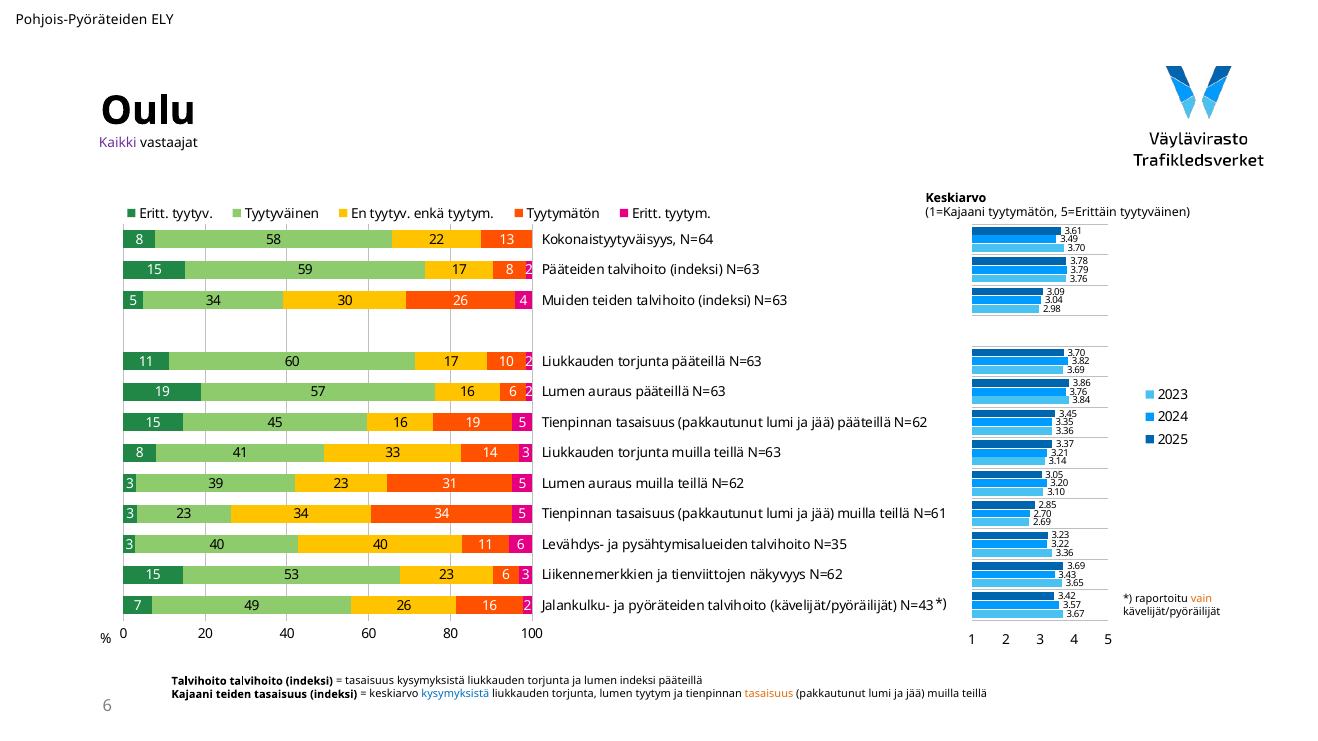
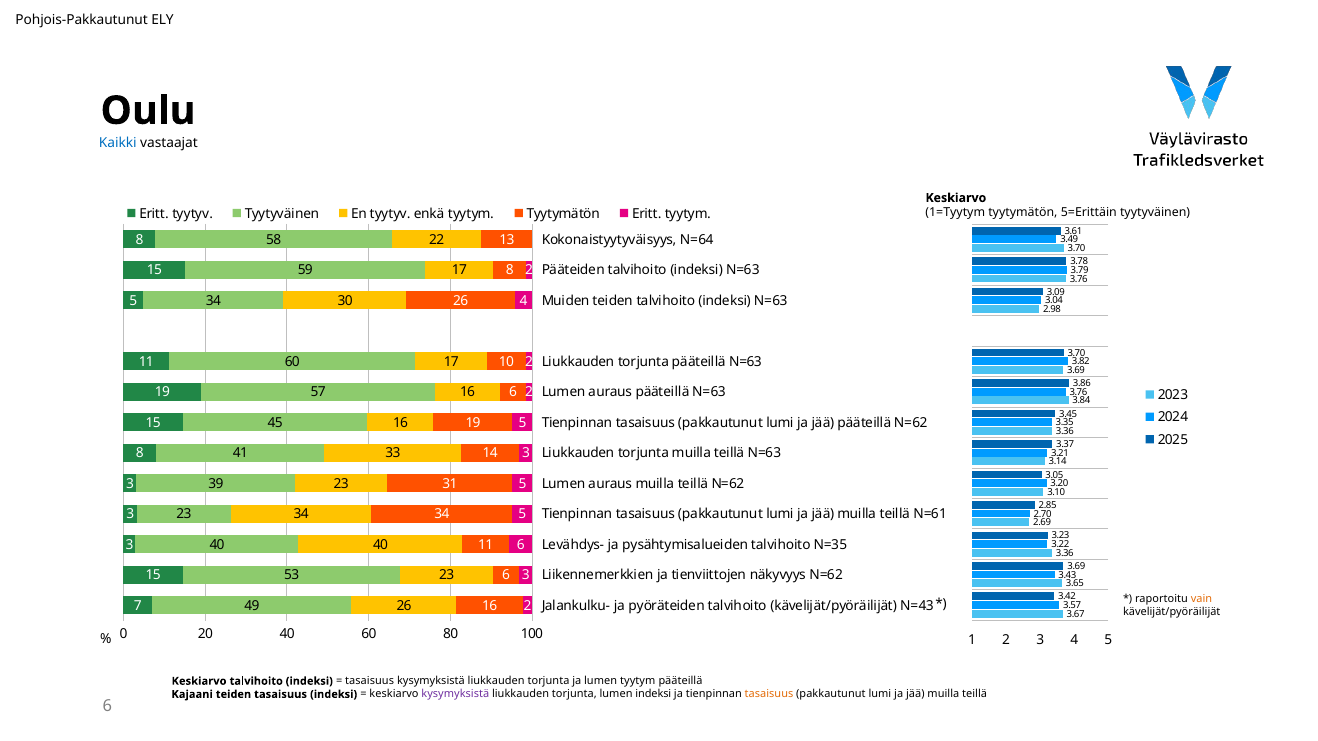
Pohjois-Pyöräteiden: Pohjois-Pyöräteiden -> Pohjois-Pakkautunut
Kaikki colour: purple -> blue
1=Kajaani: 1=Kajaani -> 1=Tyytym
Talvihoito at (199, 681): Talvihoito -> Keskiarvo
lumen indeksi: indeksi -> tyytym
kysymyksistä at (455, 695) colour: blue -> purple
lumen tyytym: tyytym -> indeksi
